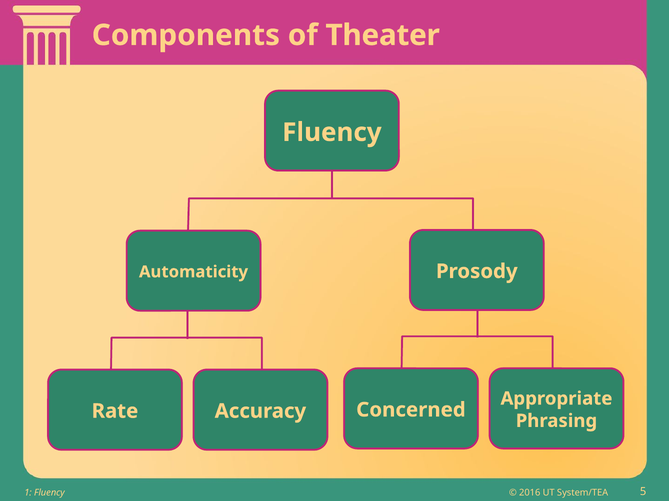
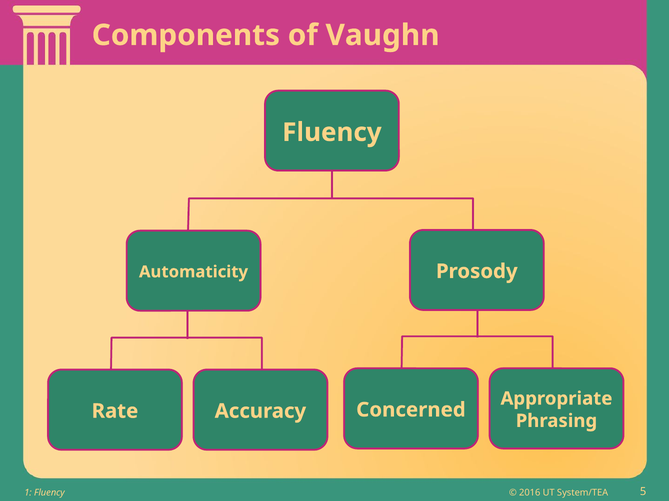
Theater: Theater -> Vaughn
